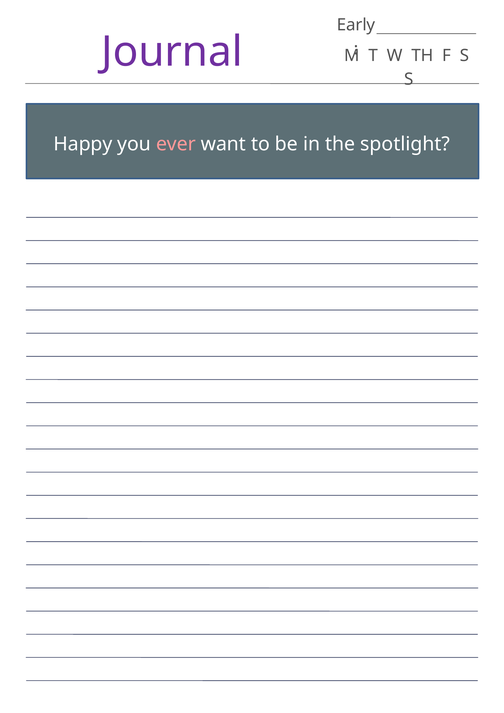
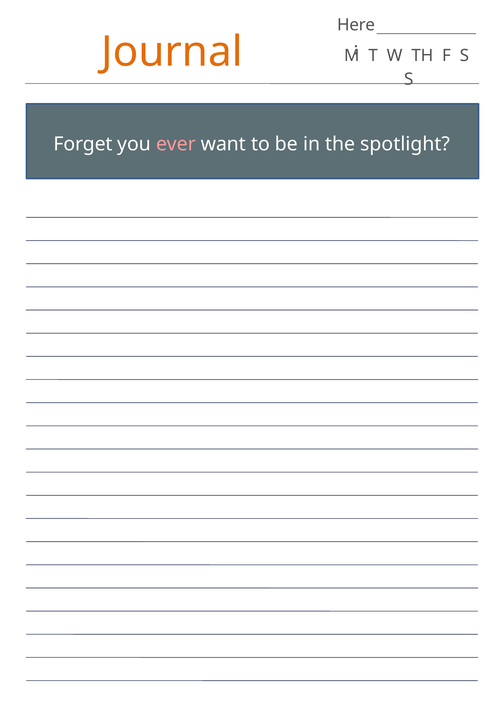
Early: Early -> Here
Journal colour: purple -> orange
Happy: Happy -> Forget
